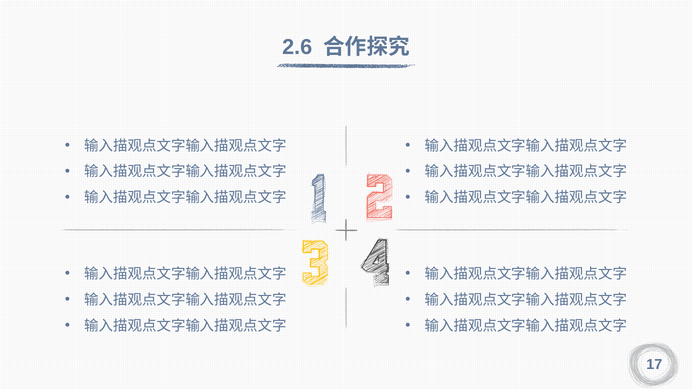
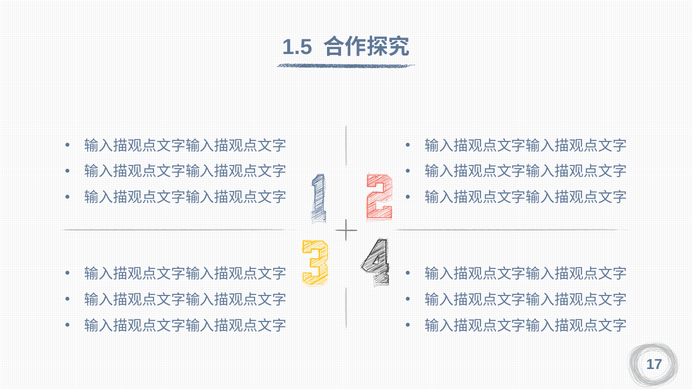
2.6: 2.6 -> 1.5
